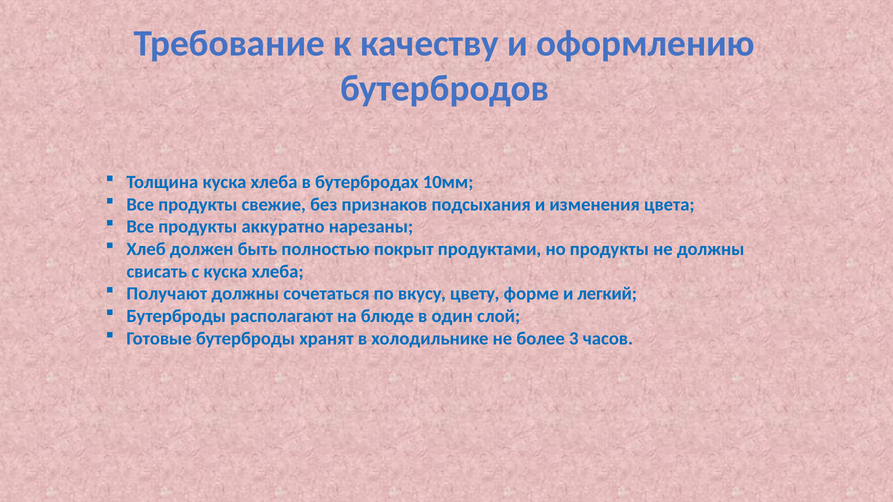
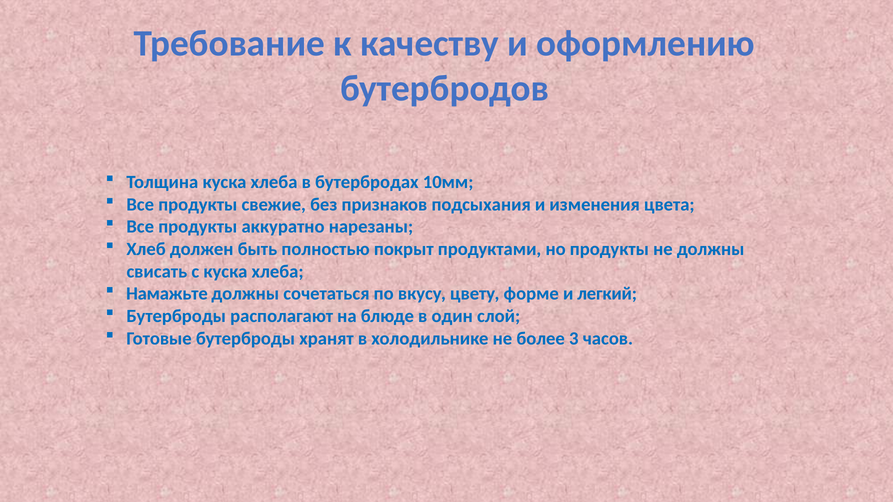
Получают: Получают -> Намажьте
